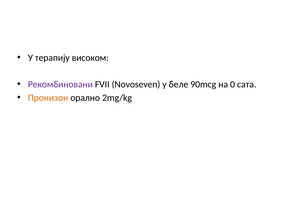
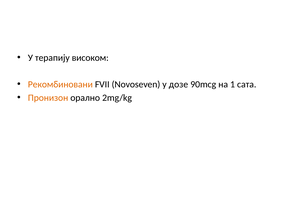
Рекомбиновани colour: purple -> orange
беле: беле -> дозе
0: 0 -> 1
